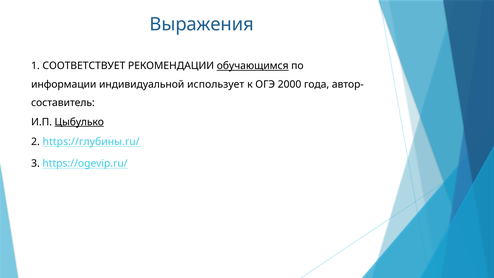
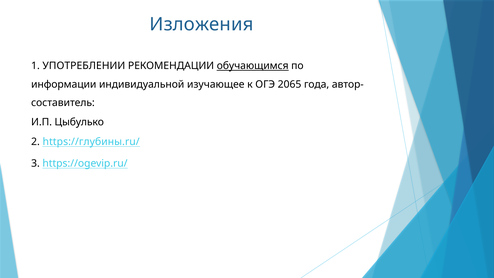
Выражения: Выражения -> Изложения
СООТВЕТСТВУЕТ: СООТВЕТСТВУЕТ -> УПОТРЕБЛЕНИИ
использует: использует -> изучающее
2000: 2000 -> 2065
Цыбулько underline: present -> none
